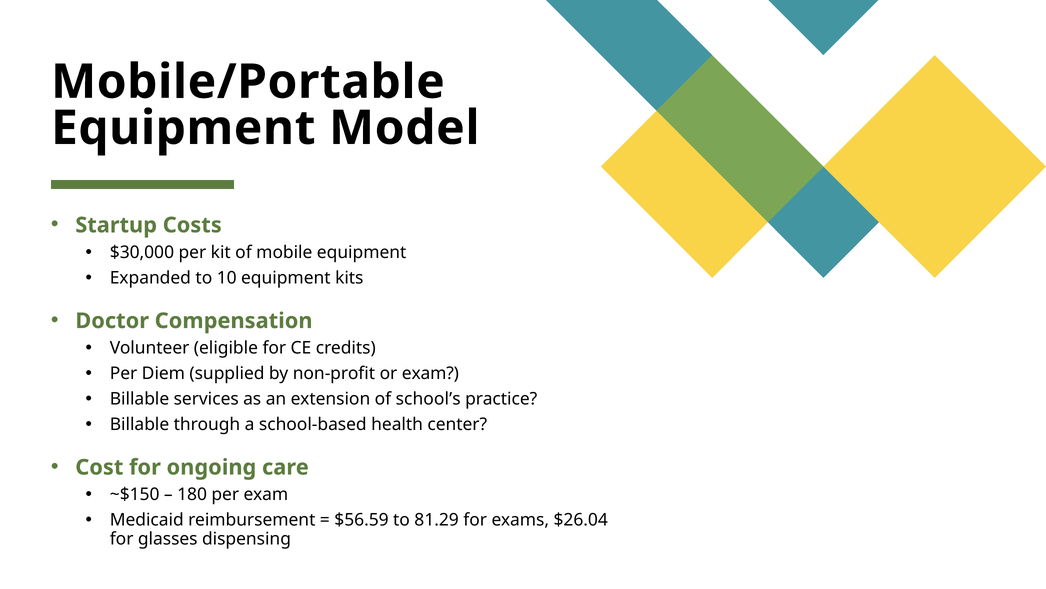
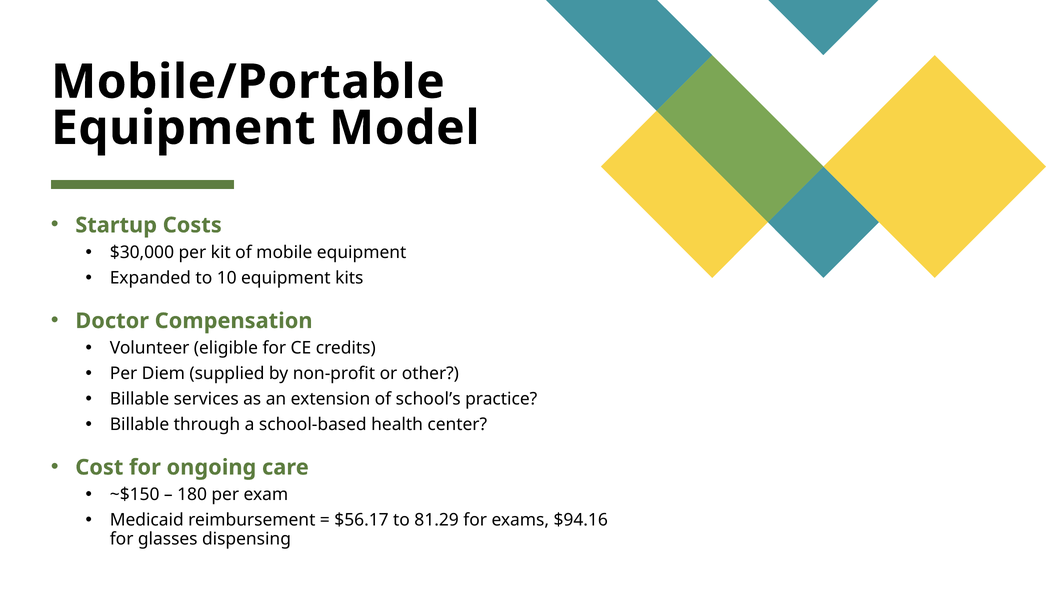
or exam: exam -> other
$56.59: $56.59 -> $56.17
$26.04: $26.04 -> $94.16
